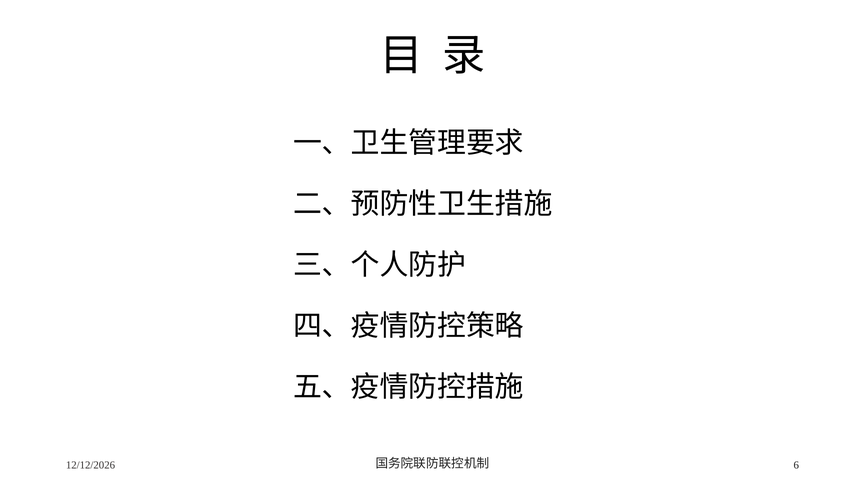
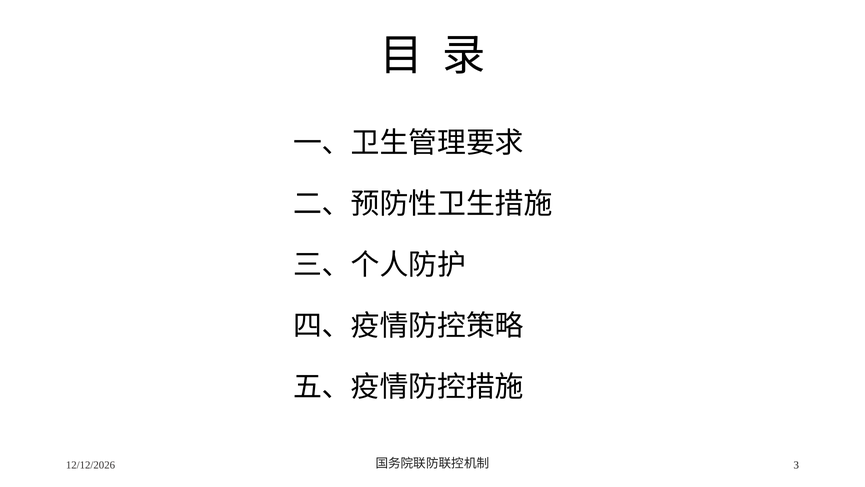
6: 6 -> 3
